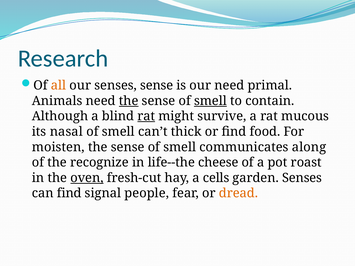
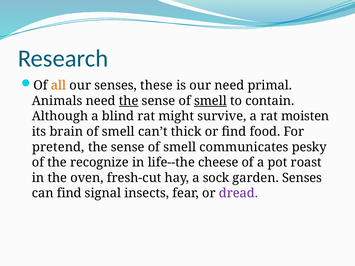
senses sense: sense -> these
rat at (146, 116) underline: present -> none
mucous: mucous -> moisten
nasal: nasal -> brain
moisten: moisten -> pretend
along: along -> pesky
oven underline: present -> none
cells: cells -> sock
people: people -> insects
dread colour: orange -> purple
